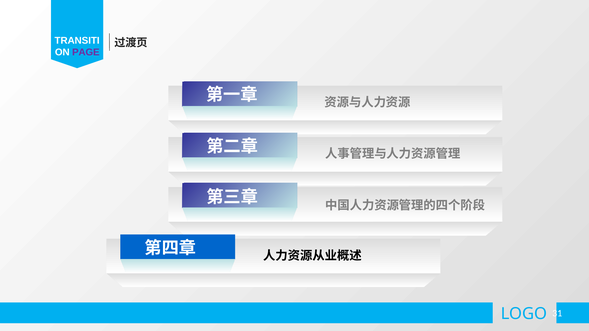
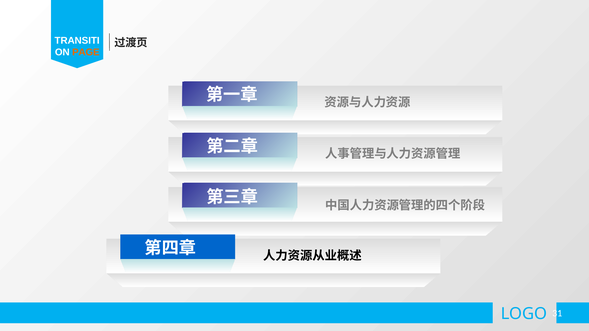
PAGE colour: purple -> orange
